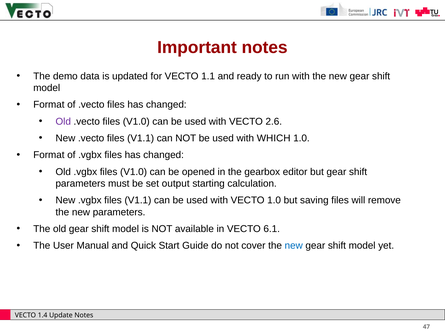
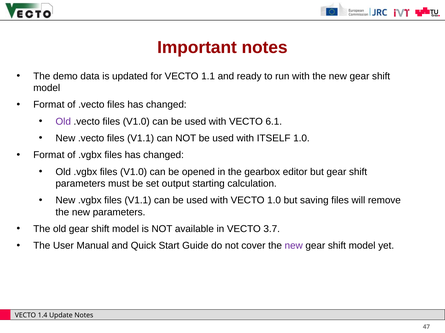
2.6: 2.6 -> 6.1
WHICH: WHICH -> ITSELF
6.1: 6.1 -> 3.7
new at (294, 246) colour: blue -> purple
